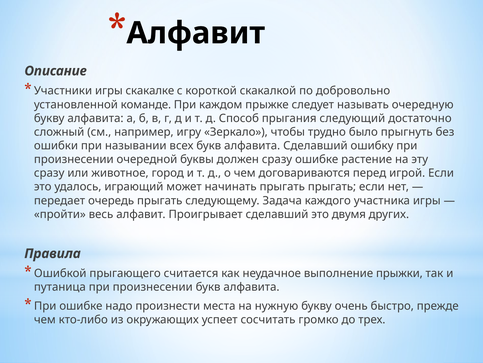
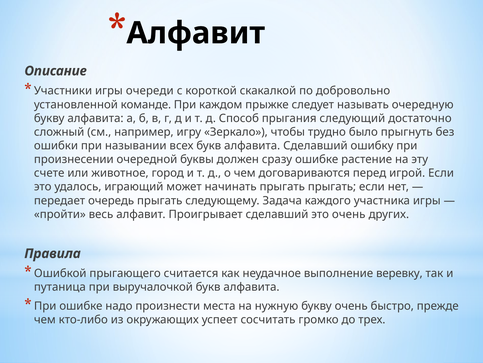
скакалке: скакалке -> очереди
сразу at (49, 173): сразу -> счете
это двумя: двумя -> очень
прыжки: прыжки -> веревку
путаница при произнесении: произнесении -> выручалочкой
